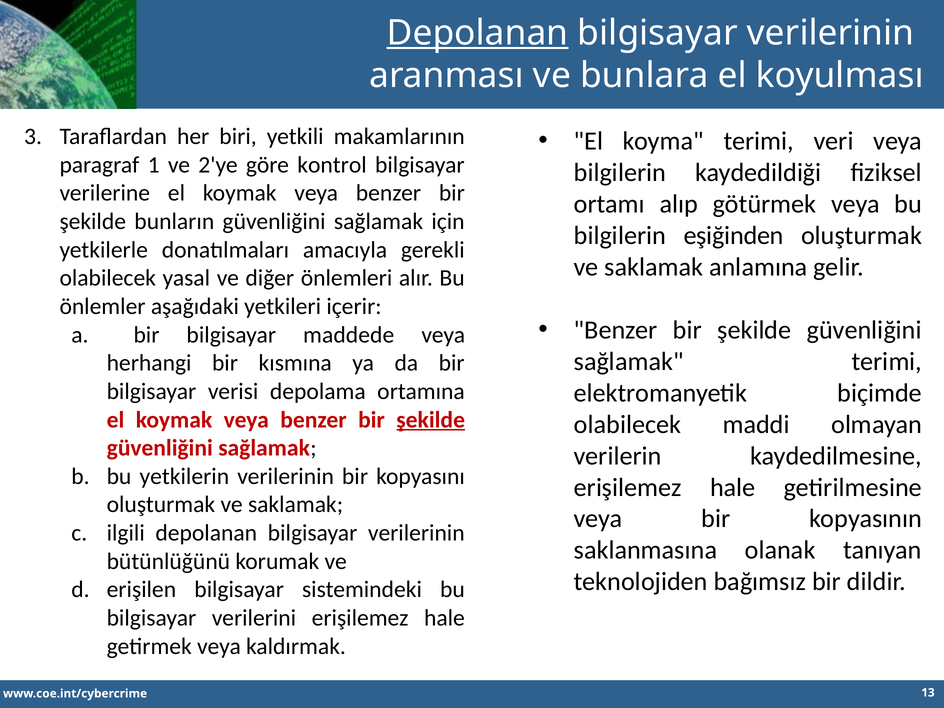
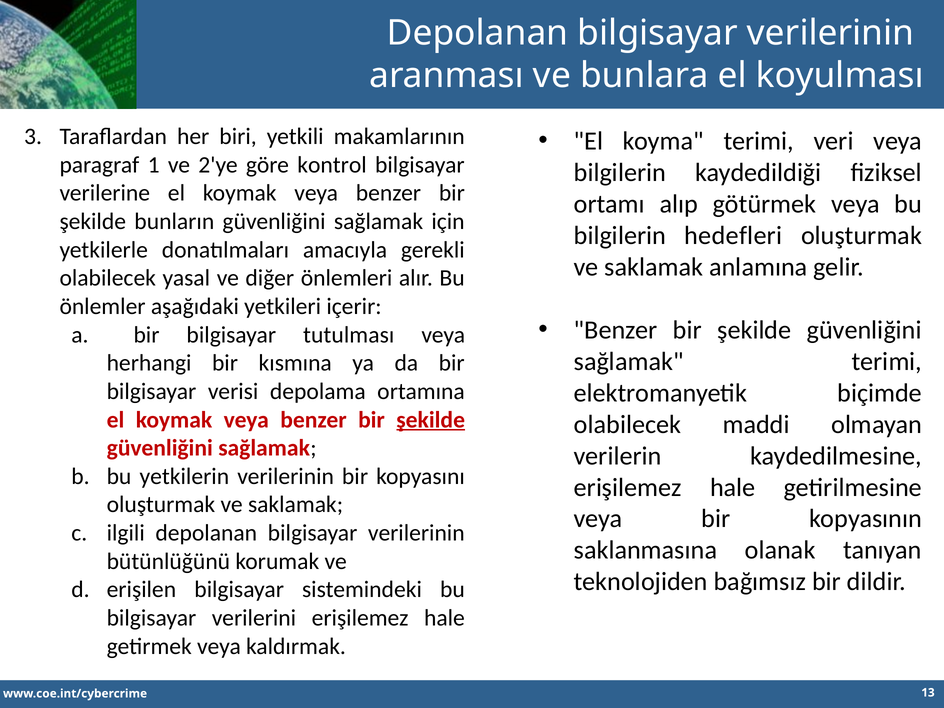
Depolanan at (478, 33) underline: present -> none
eşiğinden: eşiğinden -> hedefleri
maddede: maddede -> tutulması
